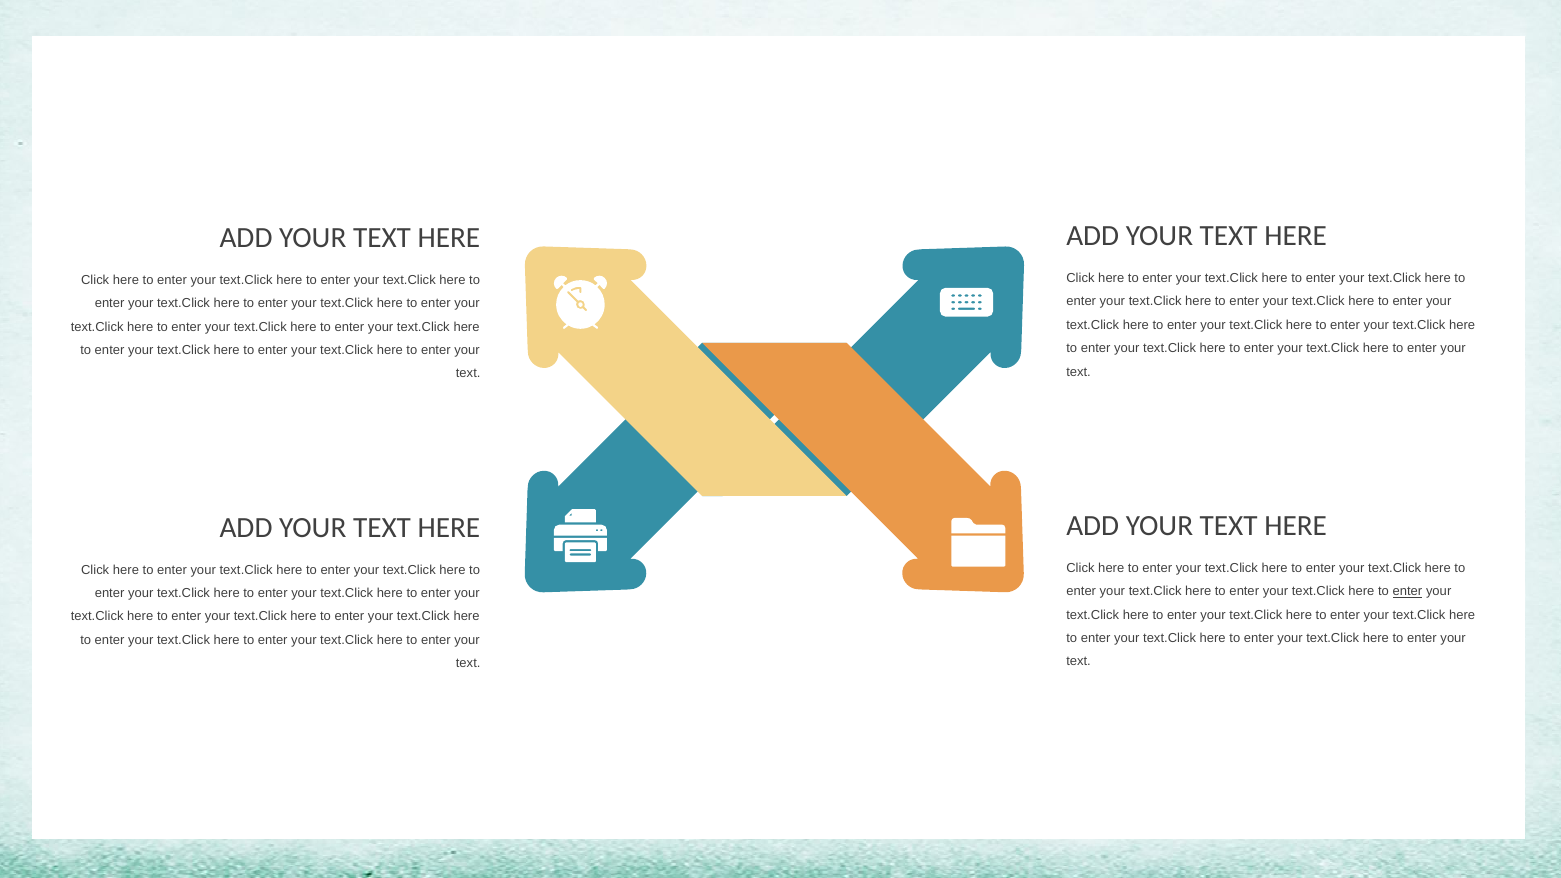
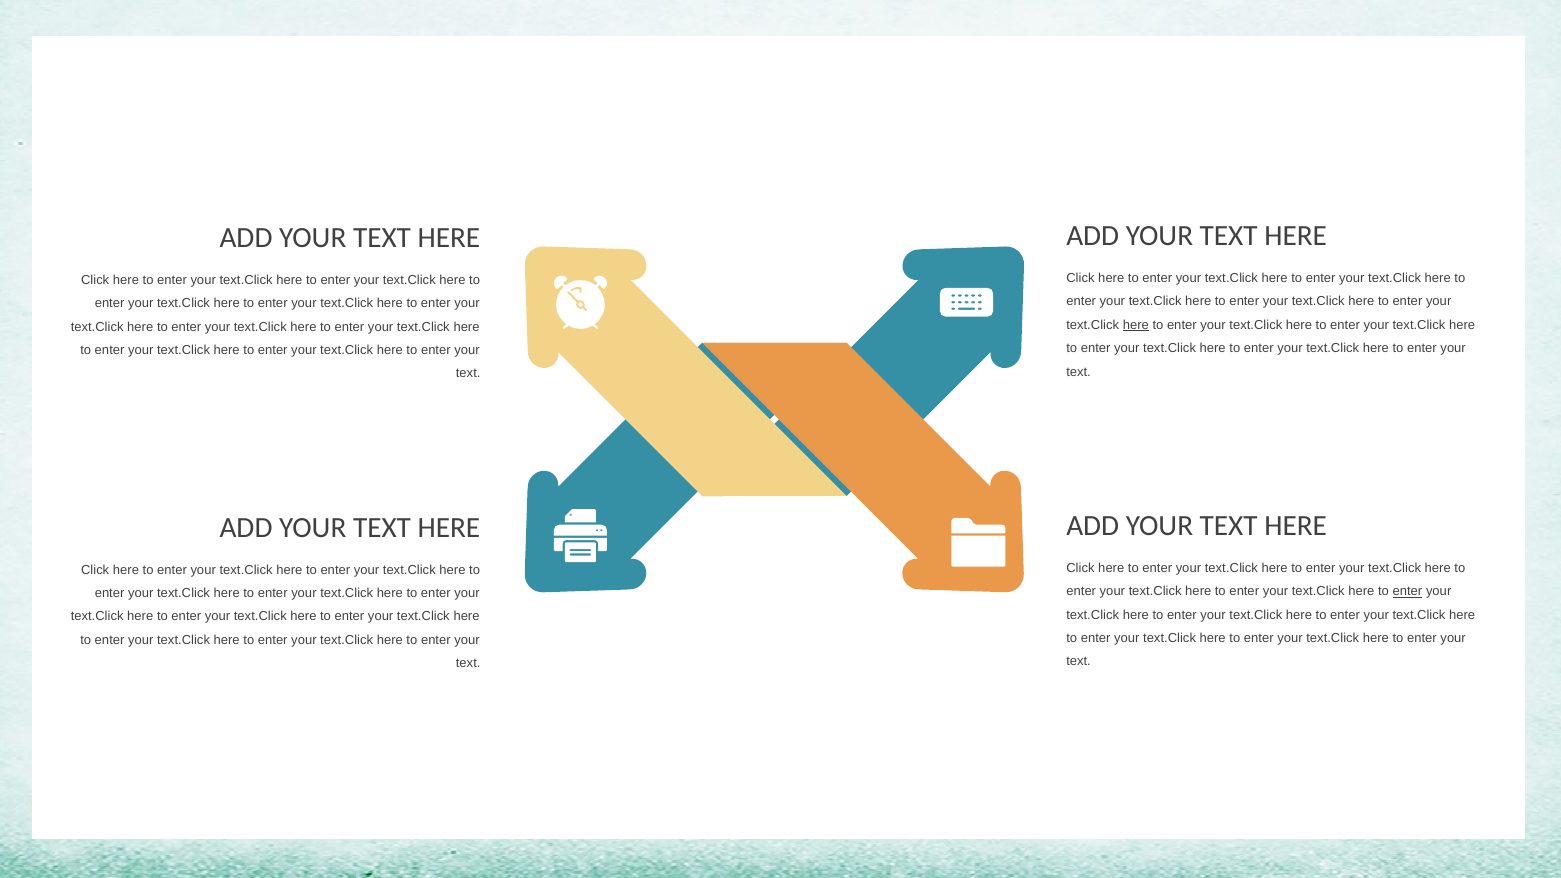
here at (1136, 325) underline: none -> present
